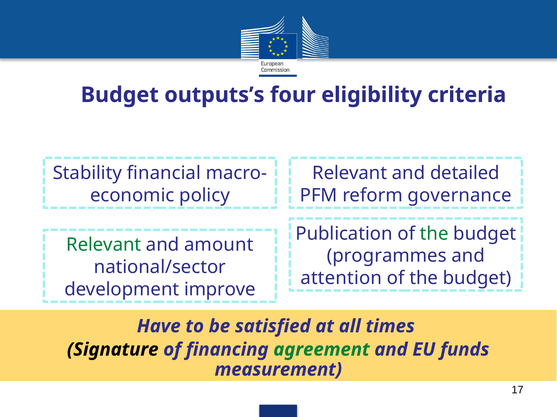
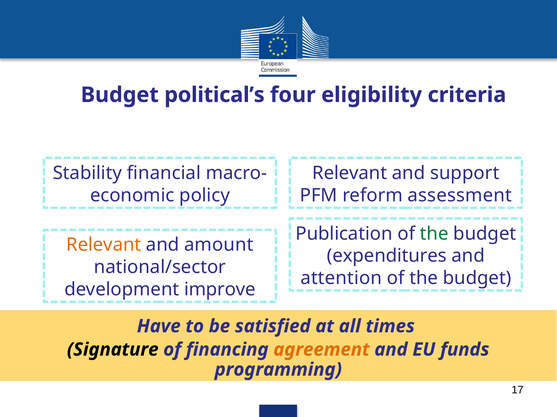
outputs’s: outputs’s -> political’s
detailed: detailed -> support
governance: governance -> assessment
Relevant at (104, 245) colour: green -> orange
programmes: programmes -> expenditures
agreement colour: green -> orange
measurement: measurement -> programming
